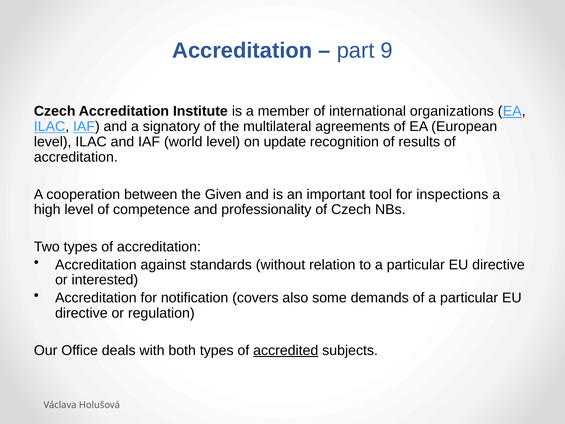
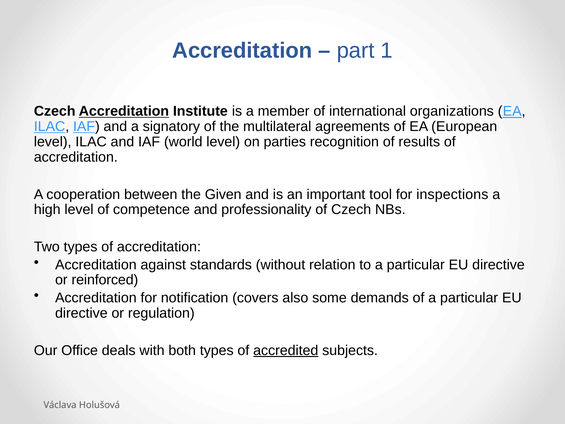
9: 9 -> 1
Accreditation at (124, 111) underline: none -> present
update: update -> parties
interested: interested -> reinforced
